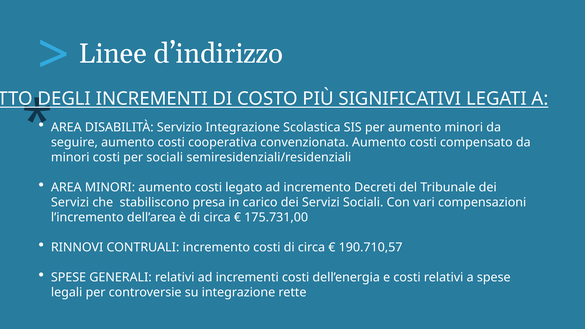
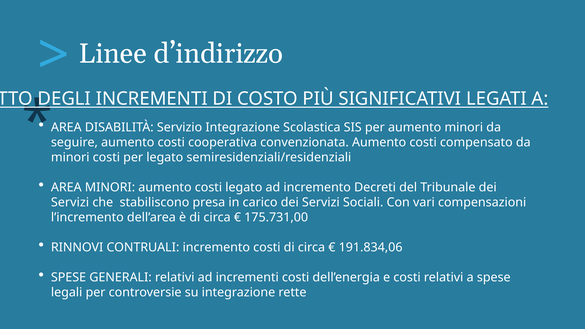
per sociali: sociali -> legato
190.710,57: 190.710,57 -> 191.834,06
